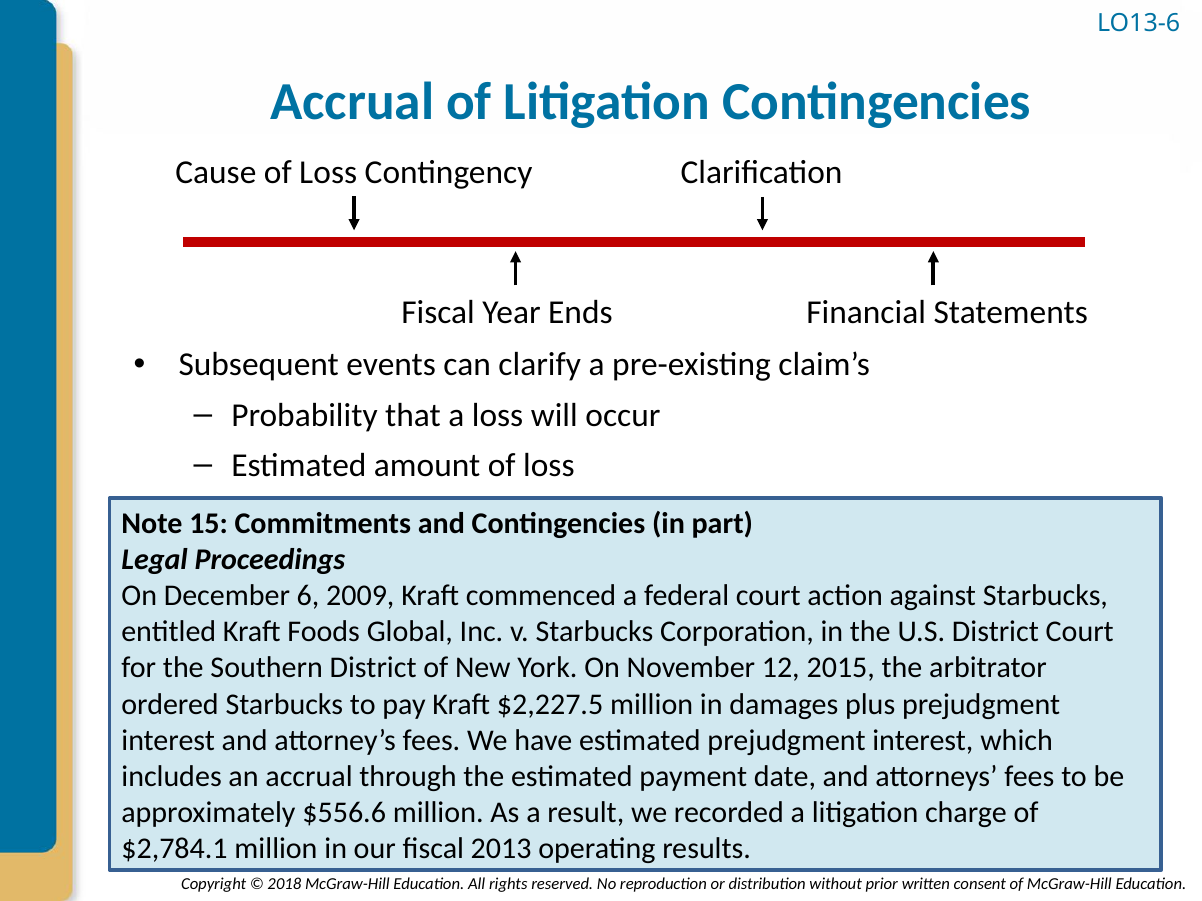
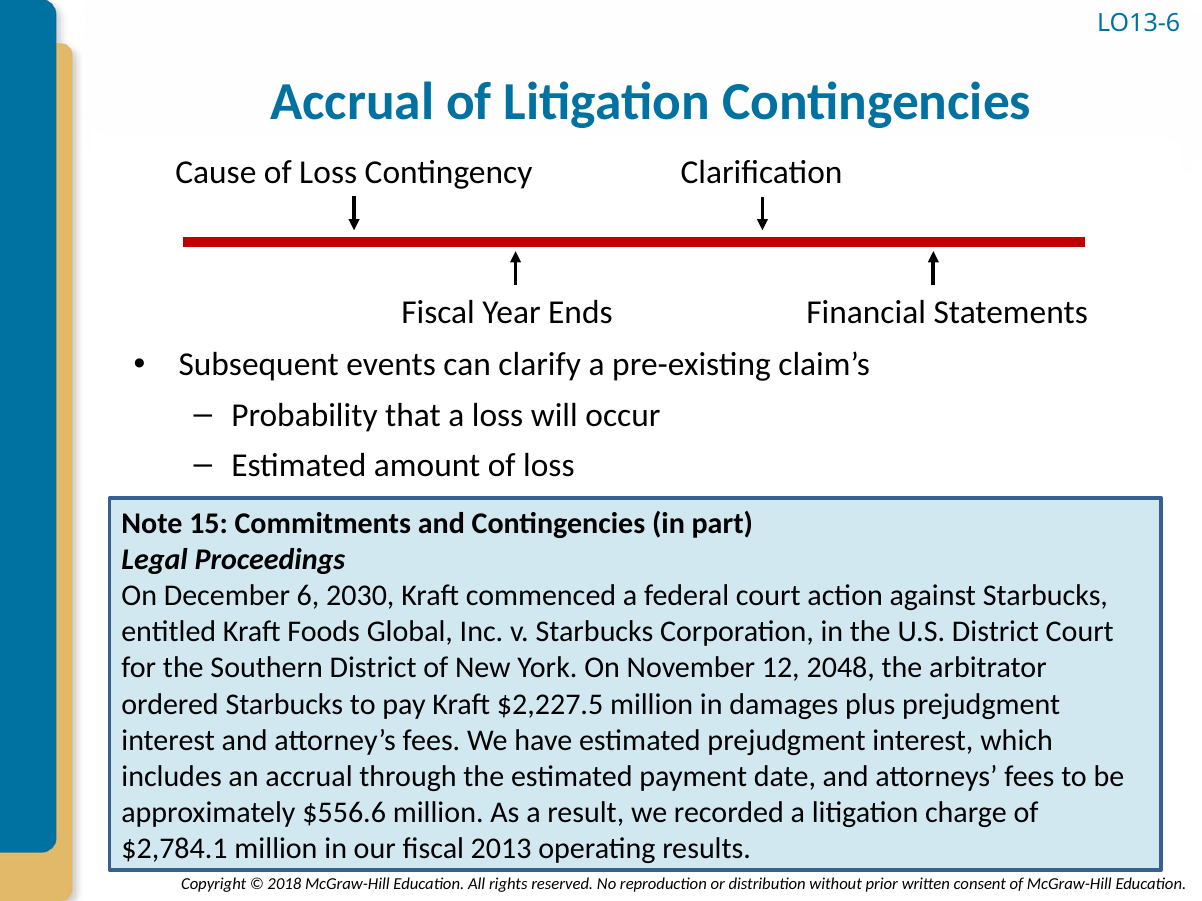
2009: 2009 -> 2030
2015: 2015 -> 2048
